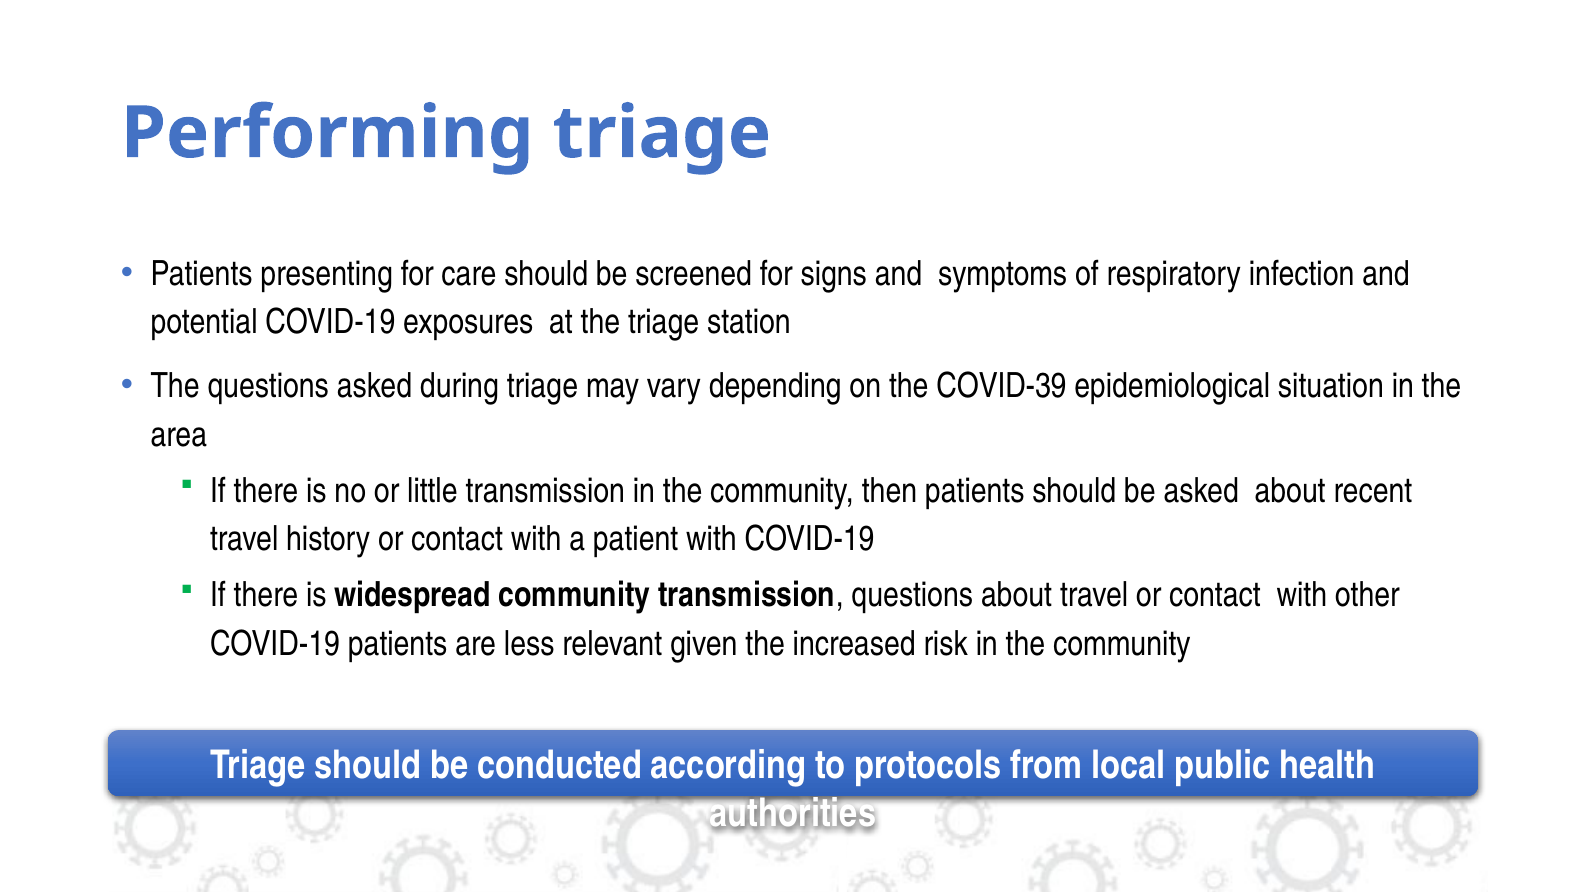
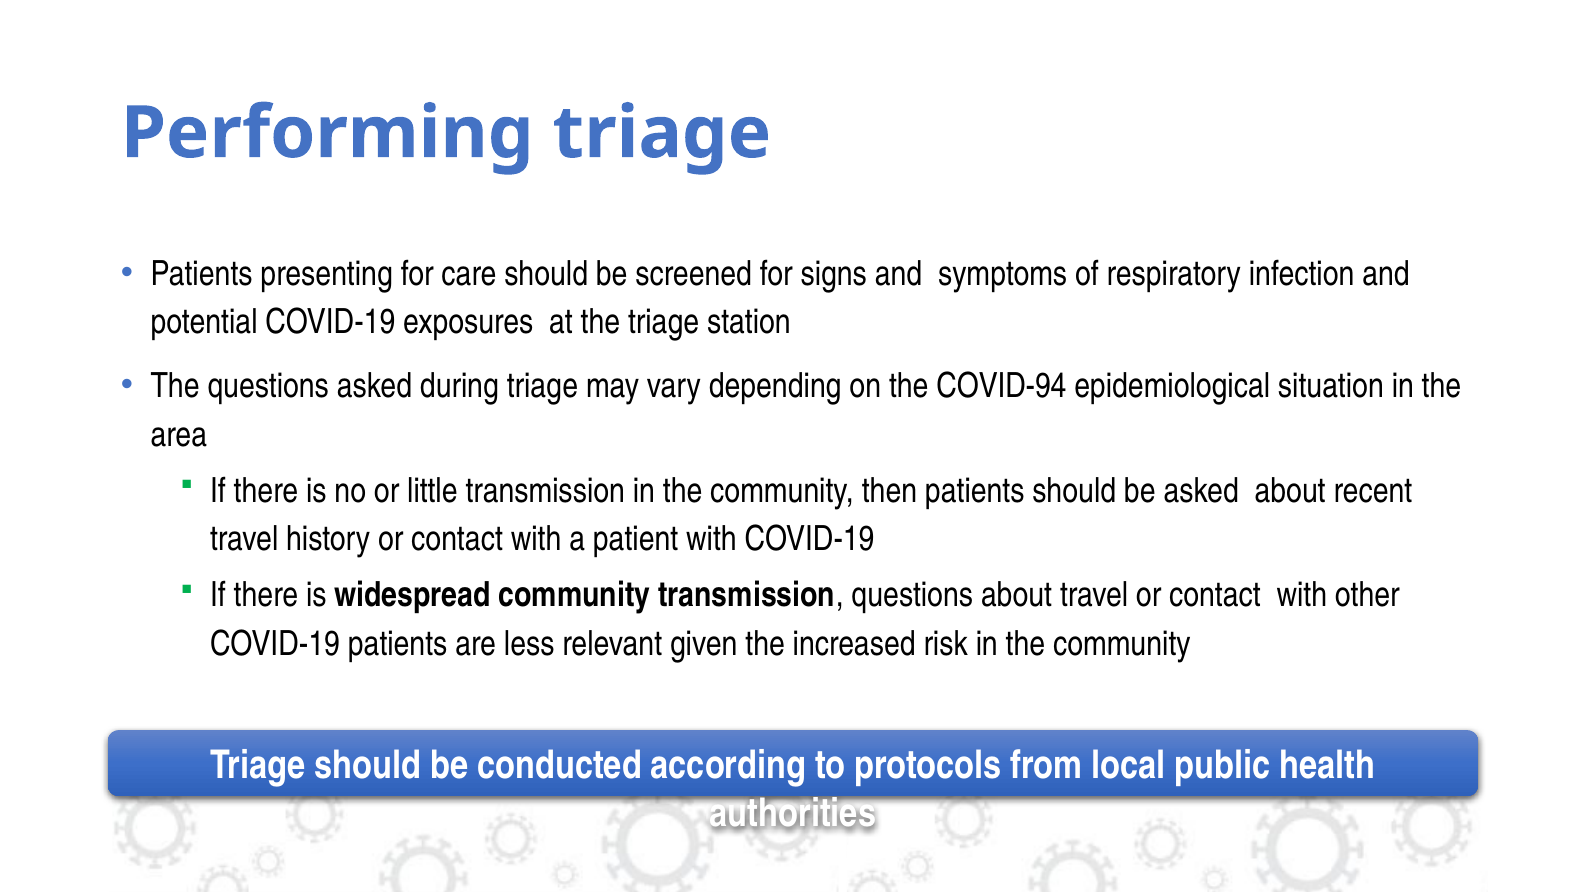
COVID-39: COVID-39 -> COVID-94
